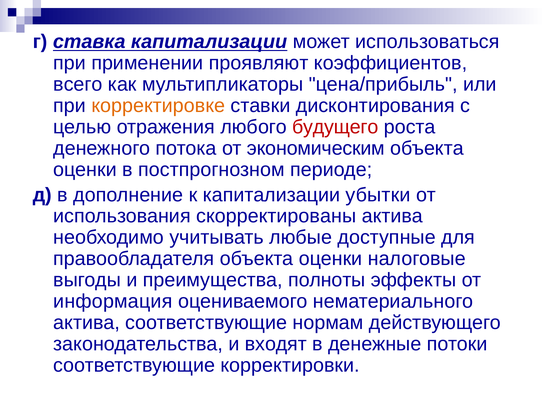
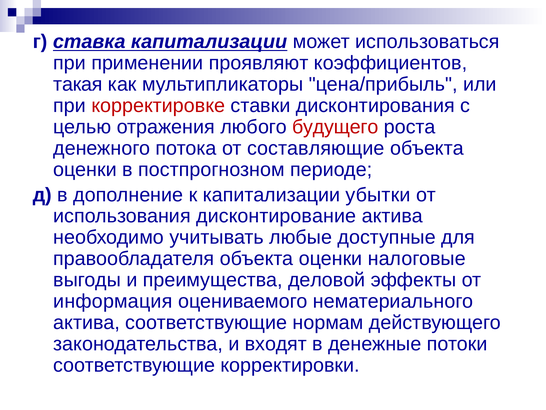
всего: всего -> такая
корректировке colour: orange -> red
экономическим: экономическим -> составляющие
скорректированы: скорректированы -> дисконтирование
полноты: полноты -> деловой
